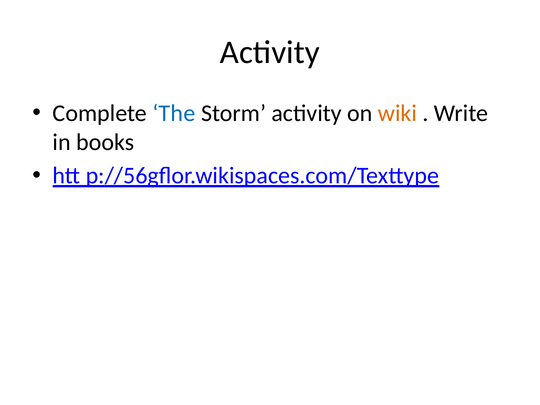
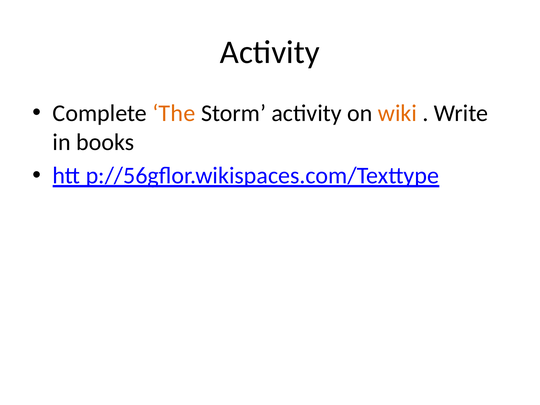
The colour: blue -> orange
